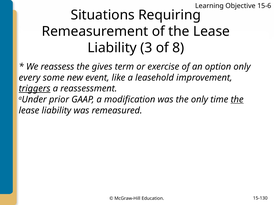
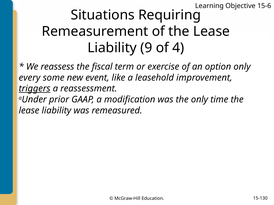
3: 3 -> 9
8: 8 -> 4
gives: gives -> fiscal
the at (237, 100) underline: present -> none
